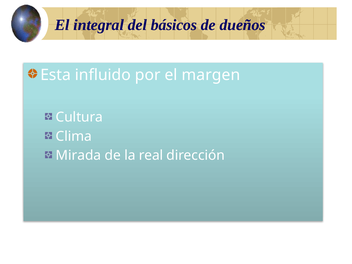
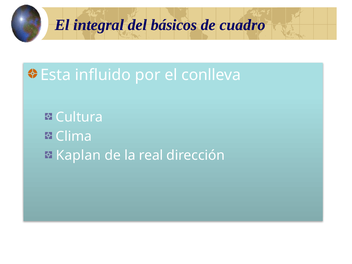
dueños: dueños -> cuadro
margen: margen -> conlleva
Mirada: Mirada -> Kaplan
